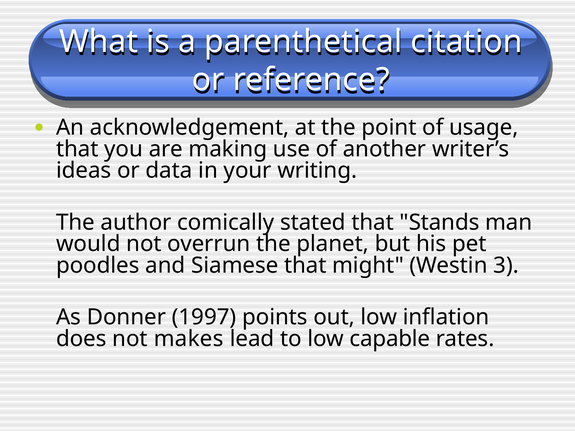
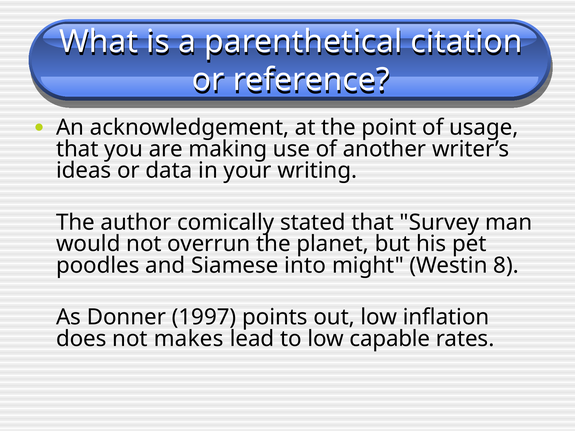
Stands: Stands -> Survey
Siamese that: that -> into
3: 3 -> 8
